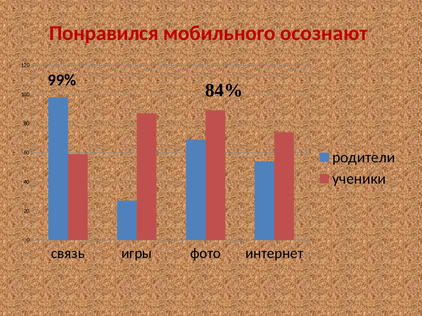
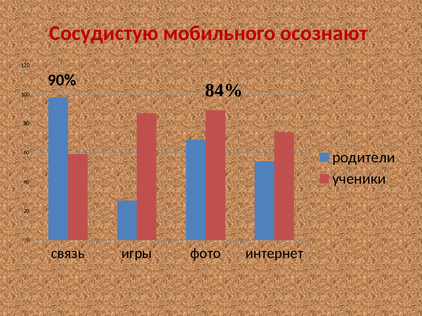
Понравился: Понравился -> Сосудистую
99%: 99% -> 90%
